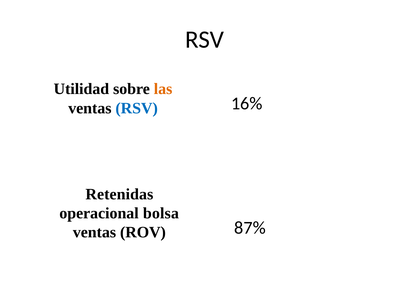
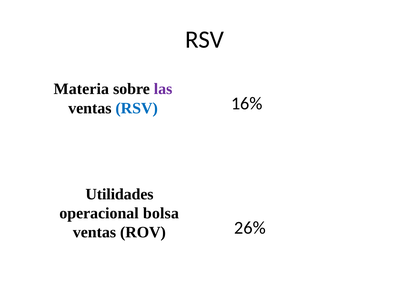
Utilidad: Utilidad -> Materia
las colour: orange -> purple
Retenidas: Retenidas -> Utilidades
87%: 87% -> 26%
